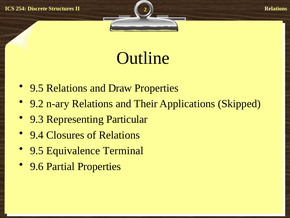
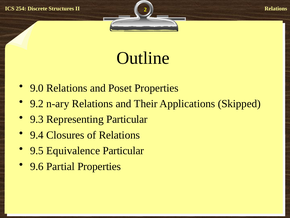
9.5 at (37, 88): 9.5 -> 9.0
Draw: Draw -> Poset
Equivalence Terminal: Terminal -> Particular
